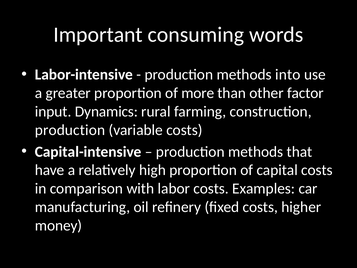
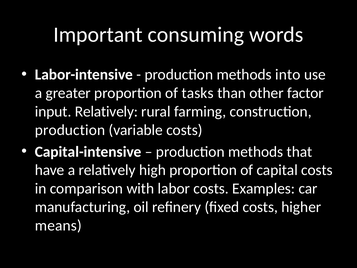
more: more -> tasks
input Dynamics: Dynamics -> Relatively
money: money -> means
